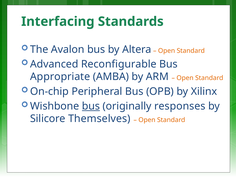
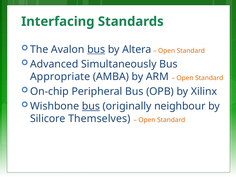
bus at (96, 49) underline: none -> present
Reconfigurable: Reconfigurable -> Simultaneously
responses: responses -> neighbour
